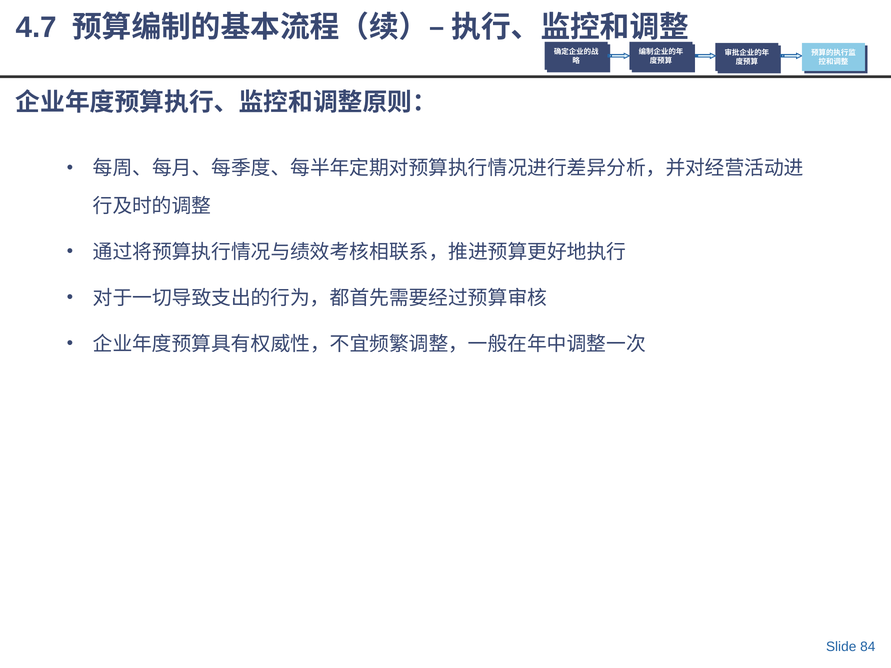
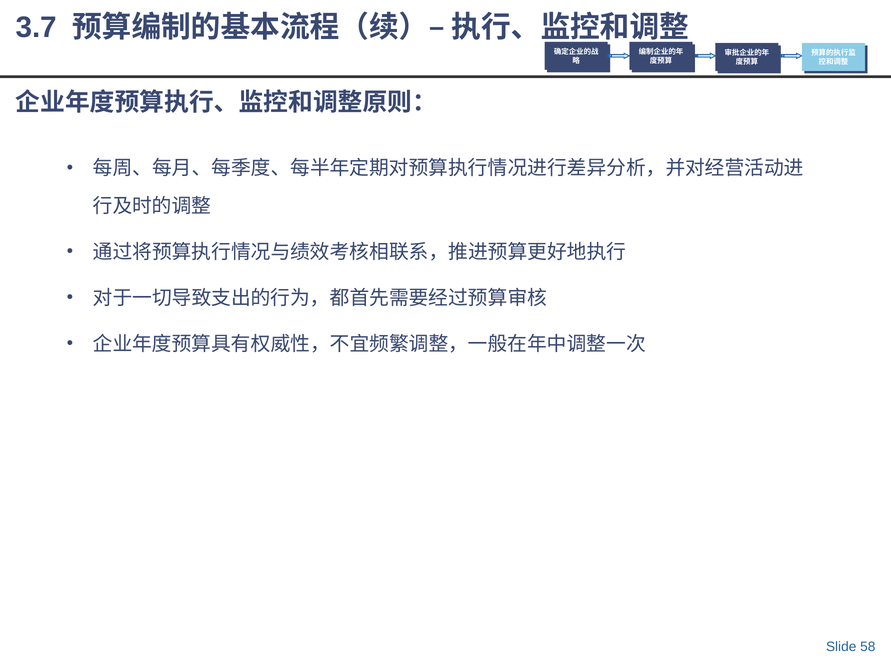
4.7: 4.7 -> 3.7
84: 84 -> 58
